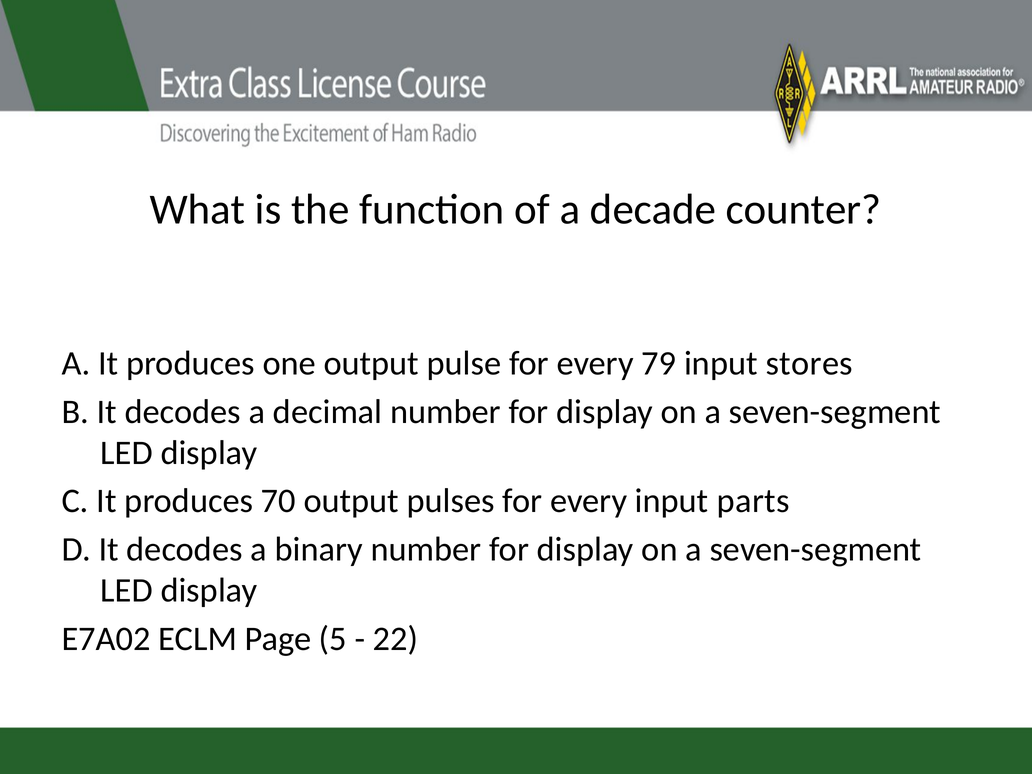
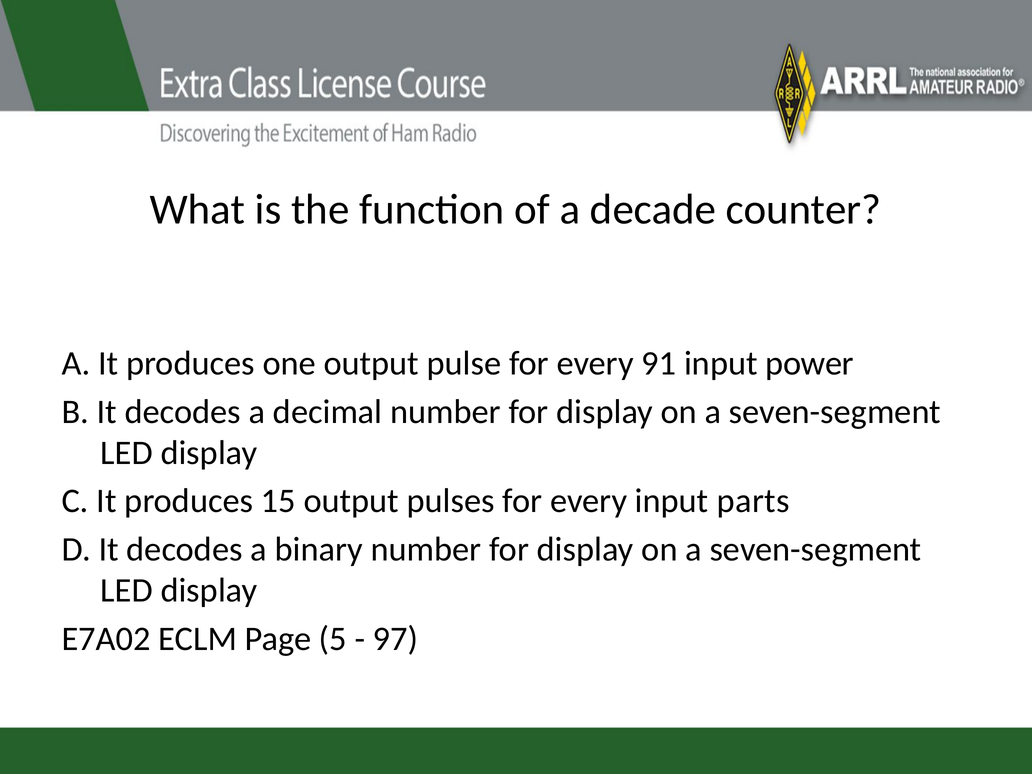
79: 79 -> 91
stores: stores -> power
70: 70 -> 15
22: 22 -> 97
